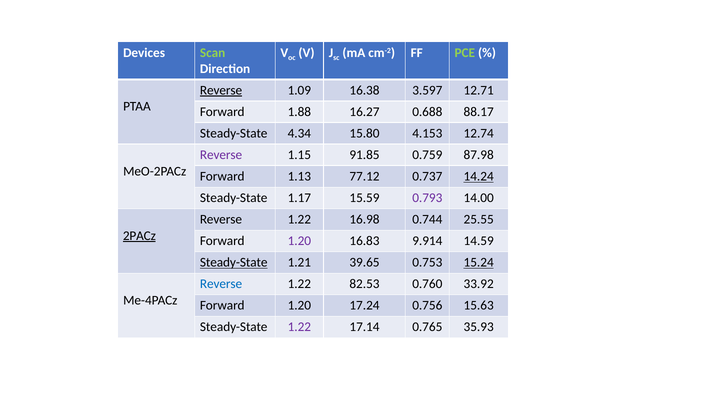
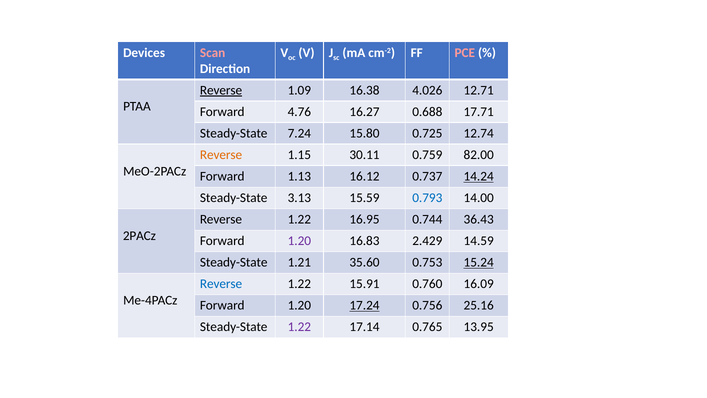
Scan colour: light green -> pink
PCE colour: light green -> pink
3.597: 3.597 -> 4.026
1.88: 1.88 -> 4.76
88.17: 88.17 -> 17.71
4.34: 4.34 -> 7.24
4.153: 4.153 -> 0.725
Reverse at (221, 155) colour: purple -> orange
91.85: 91.85 -> 30.11
87.98: 87.98 -> 82.00
77.12: 77.12 -> 16.12
1.17: 1.17 -> 3.13
0.793 colour: purple -> blue
16.98: 16.98 -> 16.95
25.55: 25.55 -> 36.43
2PACz underline: present -> none
9.914: 9.914 -> 2.429
Steady-State at (234, 262) underline: present -> none
39.65: 39.65 -> 35.60
82.53: 82.53 -> 15.91
33.92: 33.92 -> 16.09
17.24 underline: none -> present
15.63: 15.63 -> 25.16
35.93: 35.93 -> 13.95
